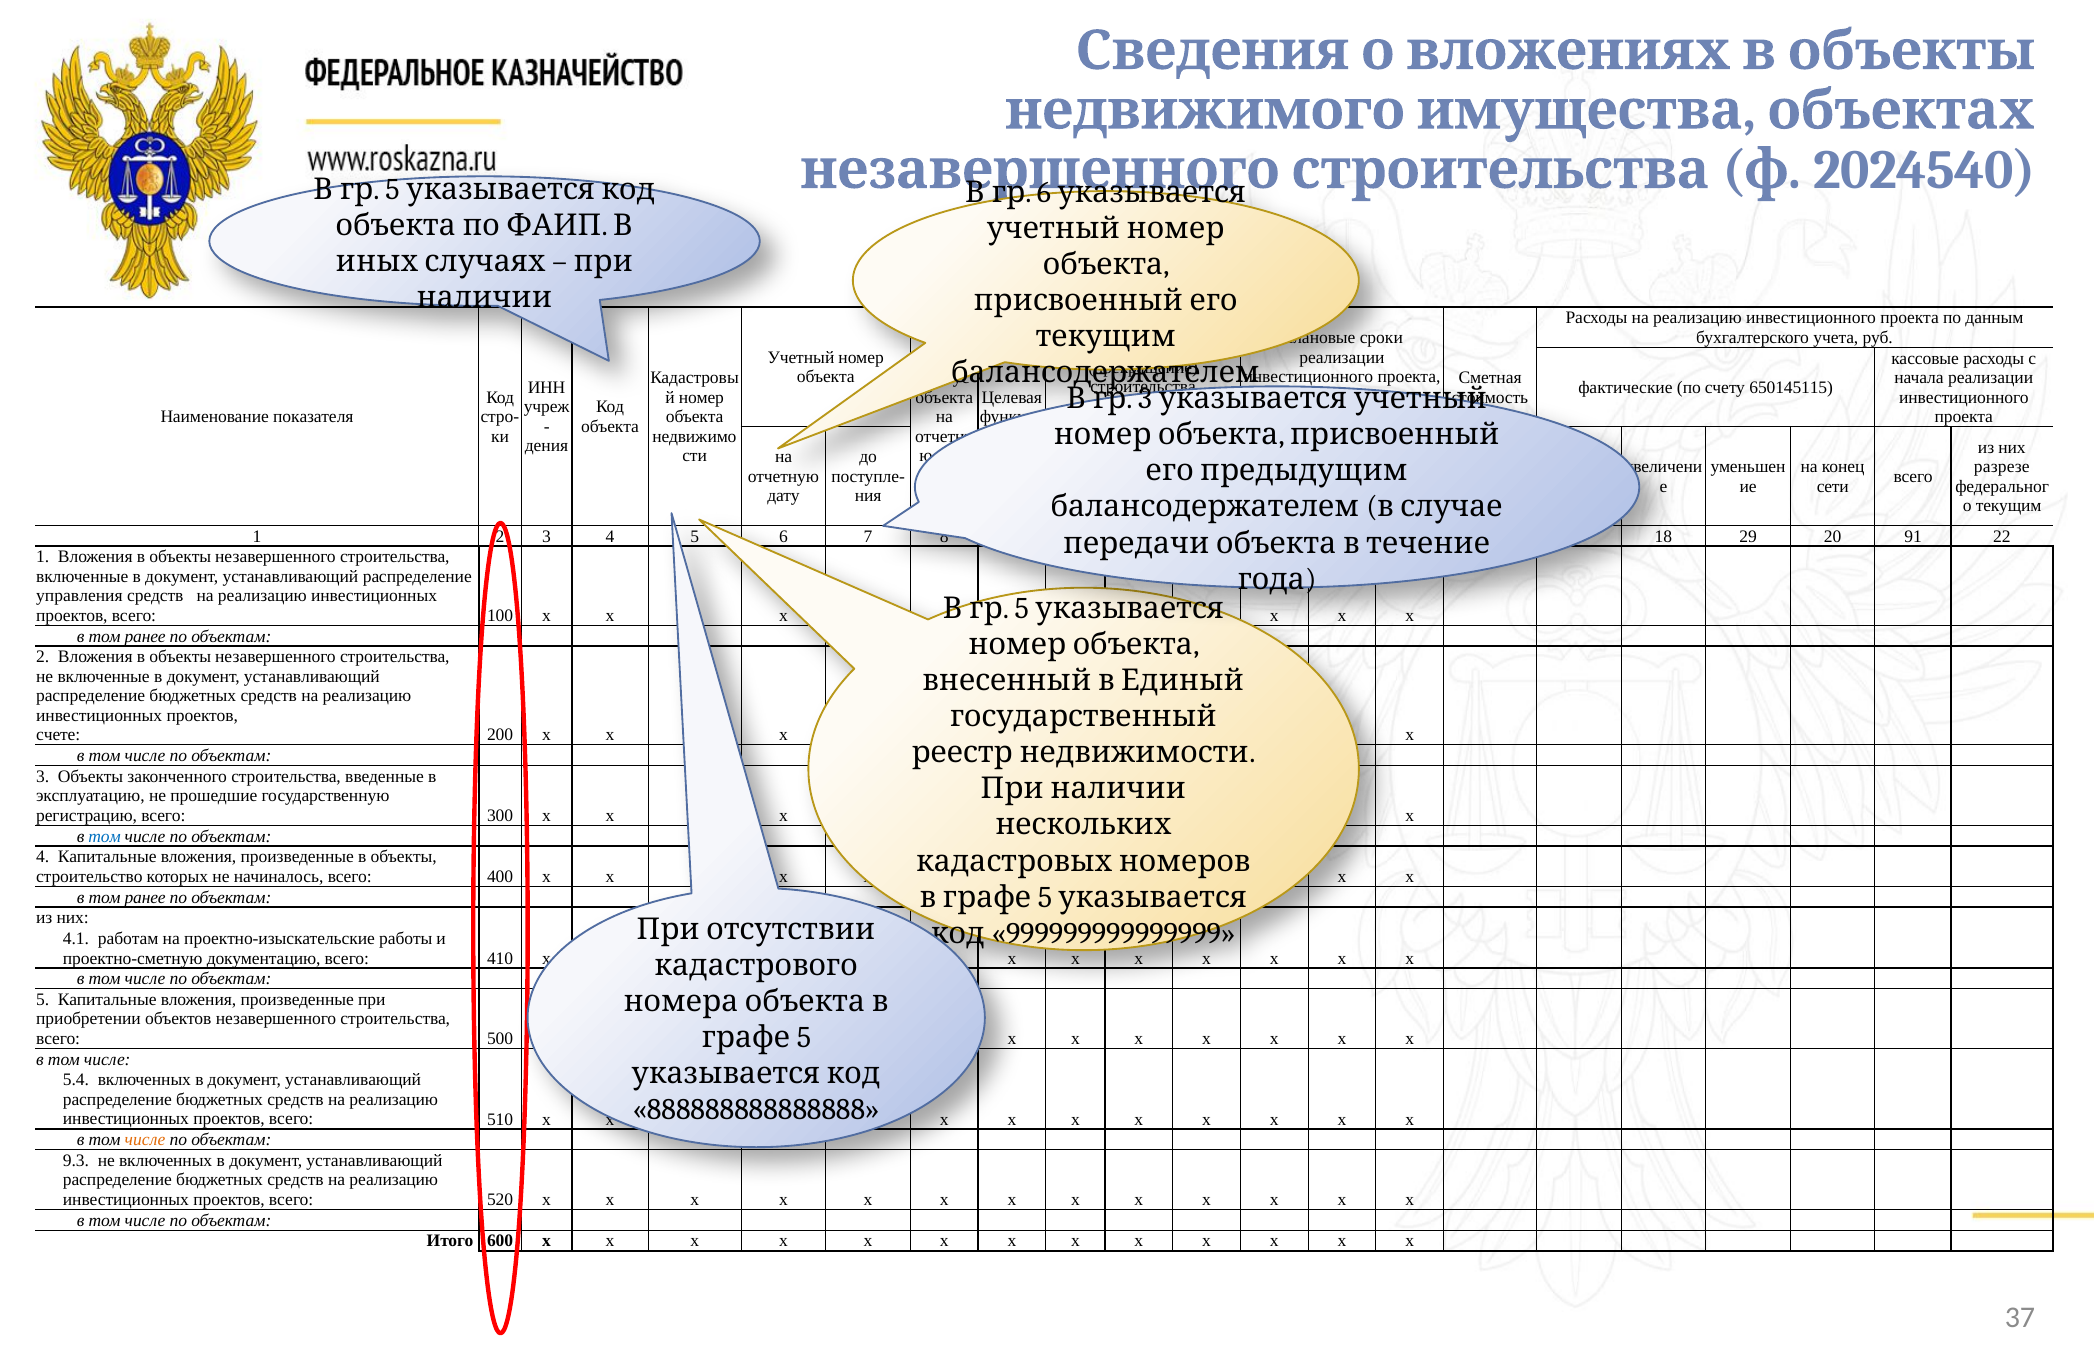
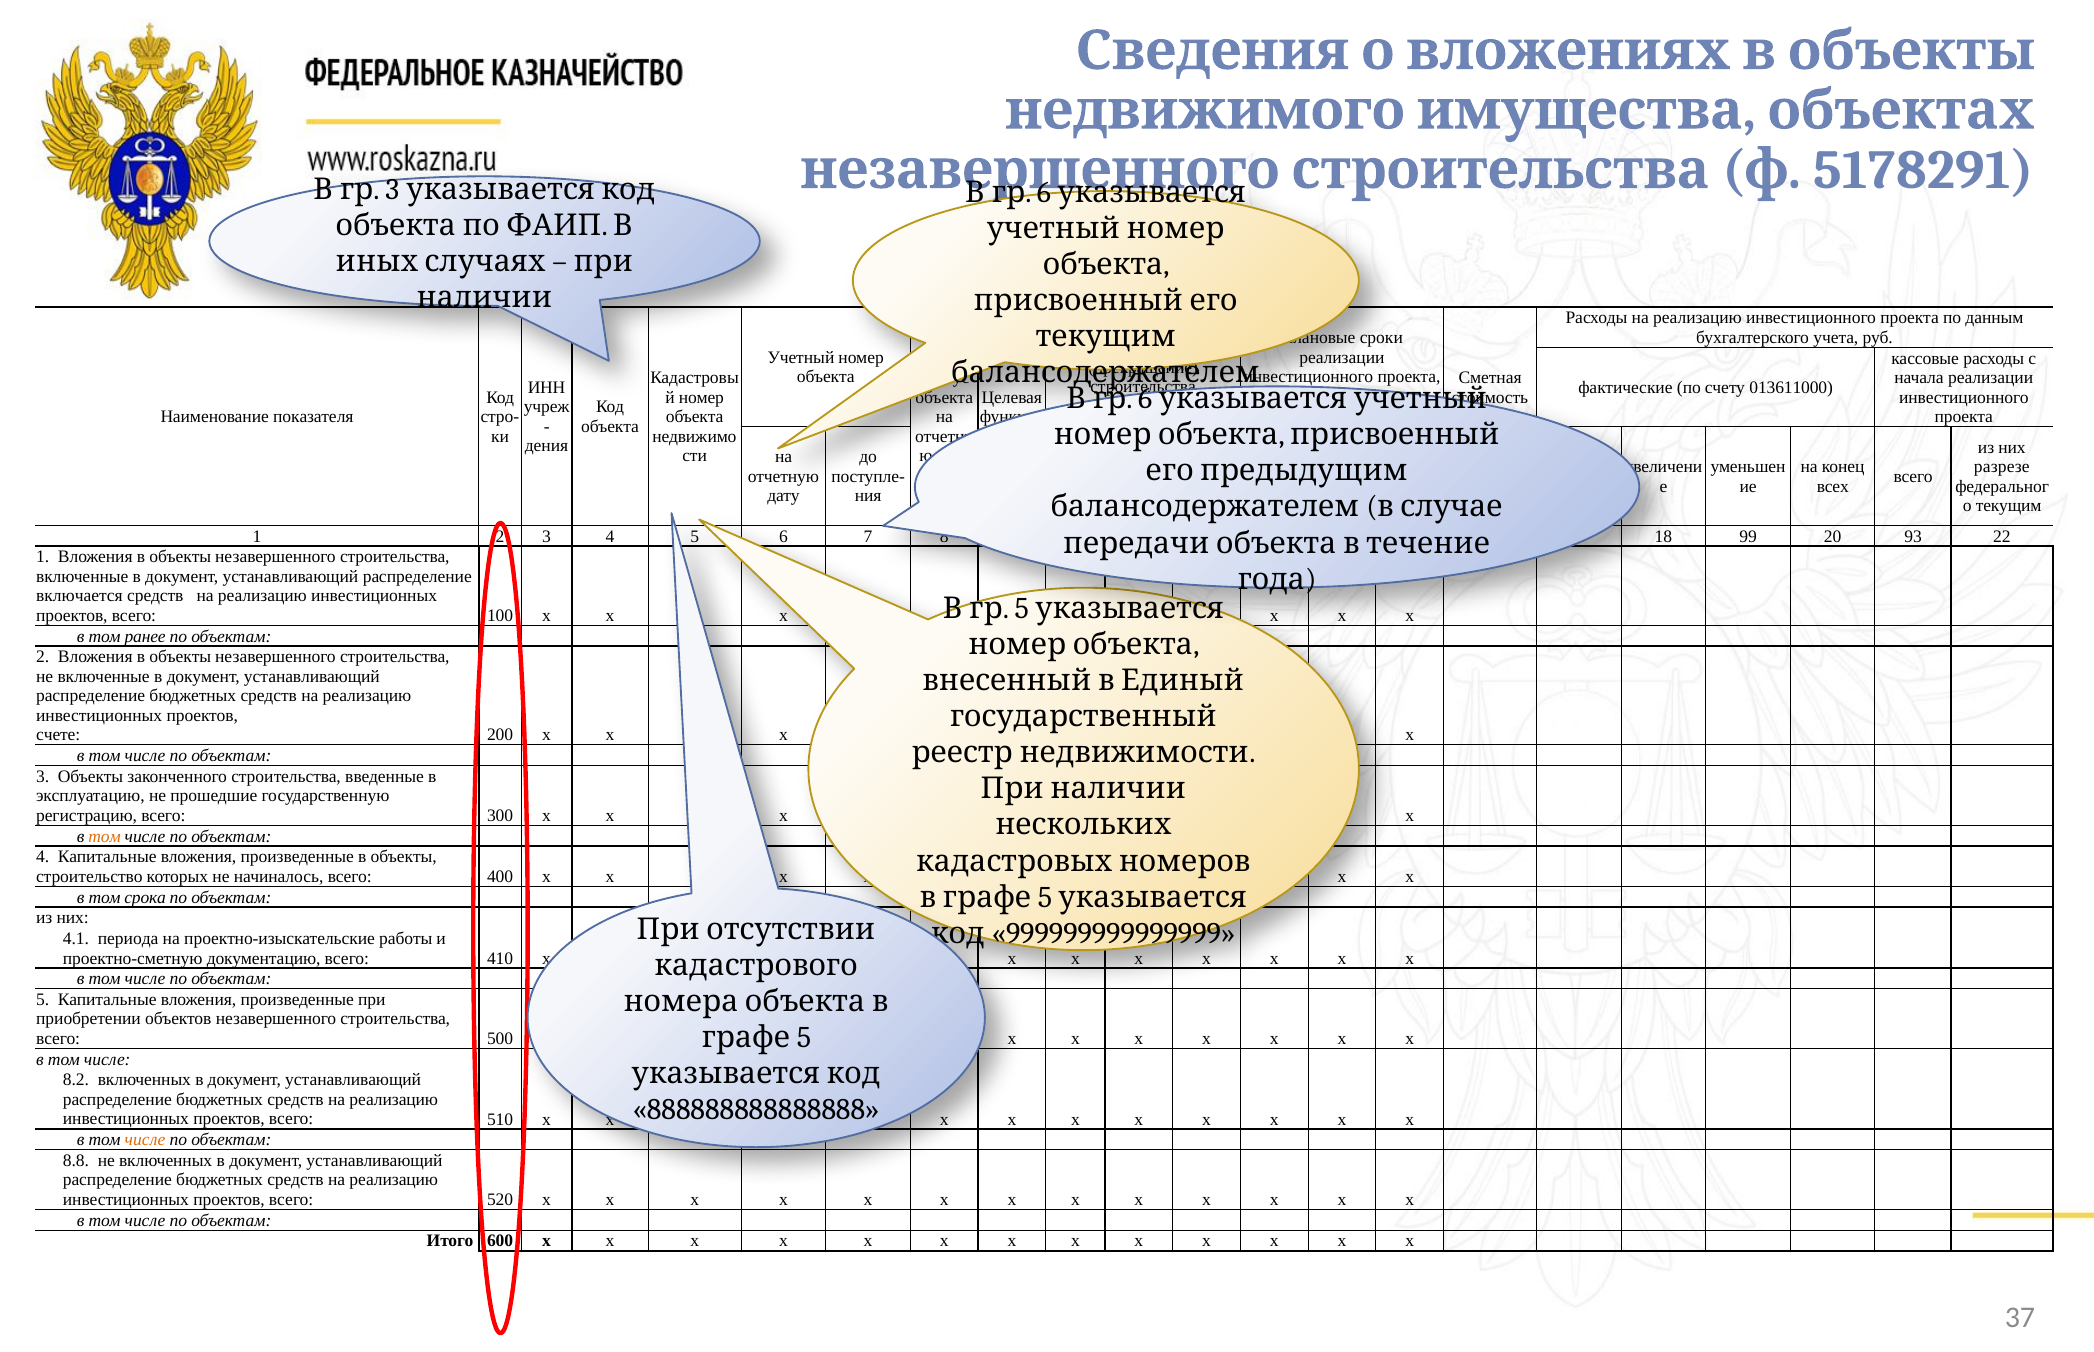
2024540: 2024540 -> 5178291
5 at (392, 189): 5 -> 3
650145115: 650145115 -> 013611000
3 at (1145, 399): 3 -> 6
сети: сети -> всех
29: 29 -> 99
91: 91 -> 93
управления: управления -> включается
том at (105, 836) colour: blue -> orange
ранее at (145, 897): ранее -> срока
работам: работам -> периода
5.4: 5.4 -> 8.2
9.3: 9.3 -> 8.8
